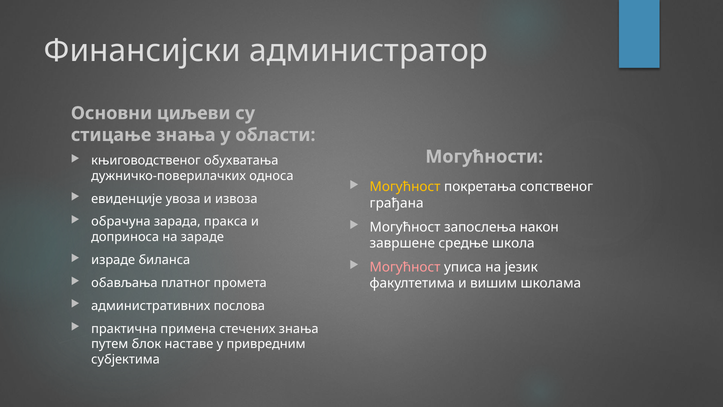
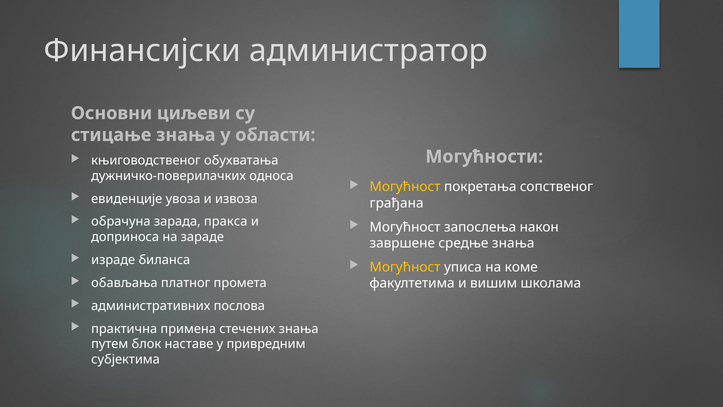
средње школа: школа -> знања
Могућност at (405, 267) colour: pink -> yellow
језик: језик -> коме
